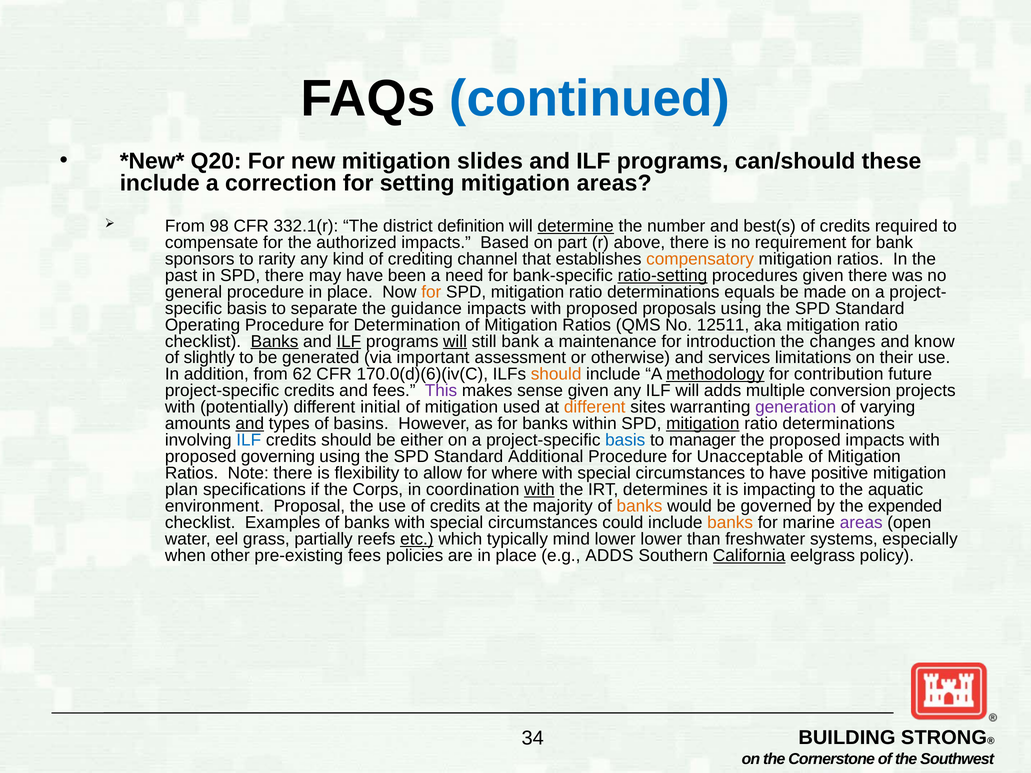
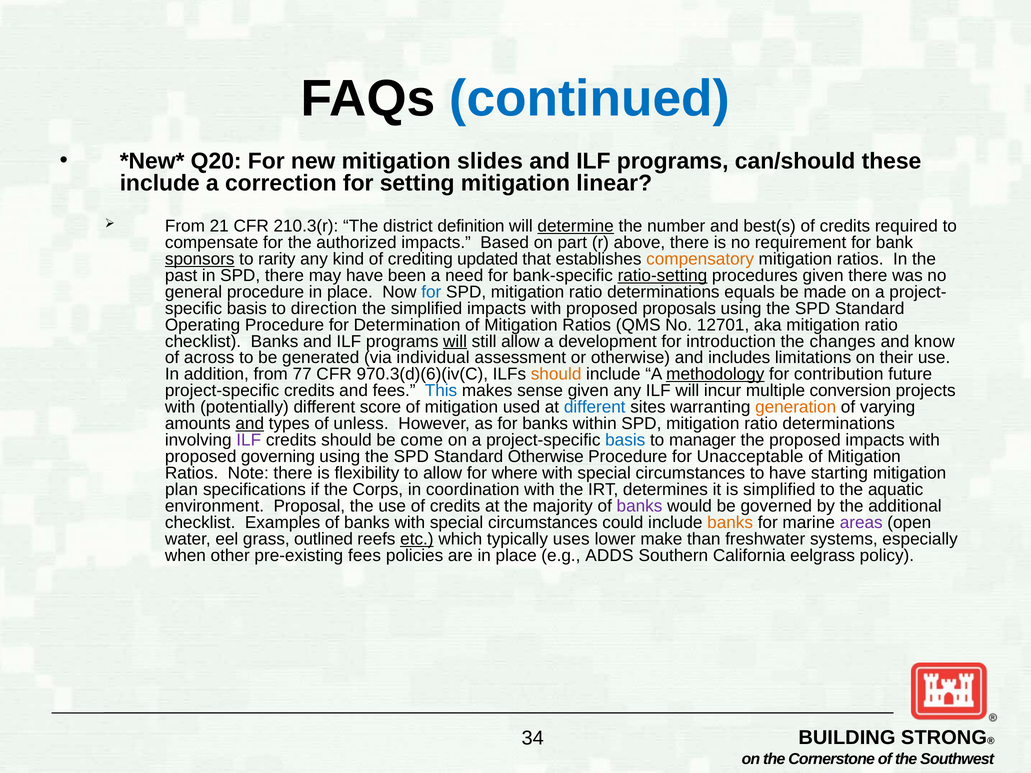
mitigation areas: areas -> linear
98: 98 -> 21
332.1(r: 332.1(r -> 210.3(r
sponsors underline: none -> present
channel: channel -> updated
for at (431, 292) colour: orange -> blue
separate: separate -> direction
the guidance: guidance -> simplified
12511: 12511 -> 12701
Banks at (275, 341) underline: present -> none
ILF at (349, 341) underline: present -> none
still bank: bank -> allow
maintenance: maintenance -> development
slightly: slightly -> across
important: important -> individual
services: services -> includes
62: 62 -> 77
170.0(d)(6)(iv(C: 170.0(d)(6)(iv(C -> 970.3(d)(6)(iv(C
This colour: purple -> blue
will adds: adds -> incur
initial: initial -> score
different at (595, 407) colour: orange -> blue
generation colour: purple -> orange
basins: basins -> unless
mitigation at (703, 424) underline: present -> none
ILF at (249, 440) colour: blue -> purple
either: either -> come
Standard Additional: Additional -> Otherwise
positive: positive -> starting
with at (539, 490) underline: present -> none
is impacting: impacting -> simplified
banks at (639, 506) colour: orange -> purple
expended: expended -> additional
partially: partially -> outlined
mind: mind -> uses
lower lower: lower -> make
California underline: present -> none
